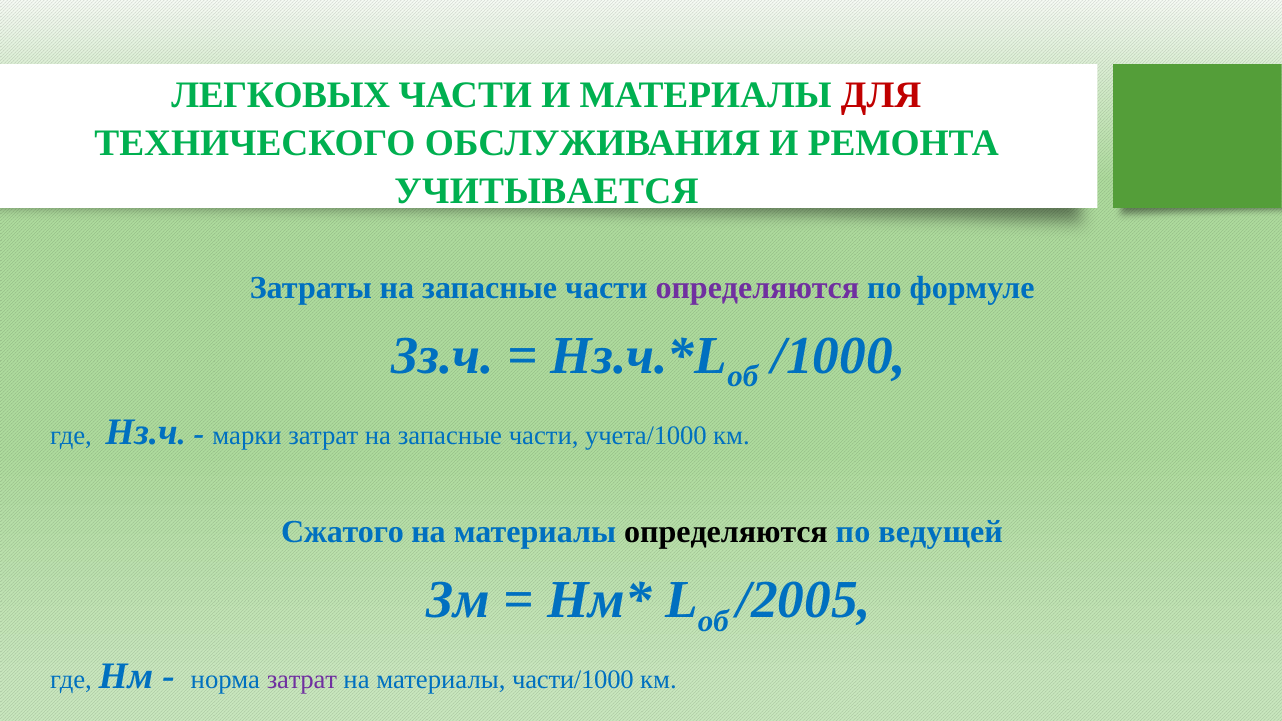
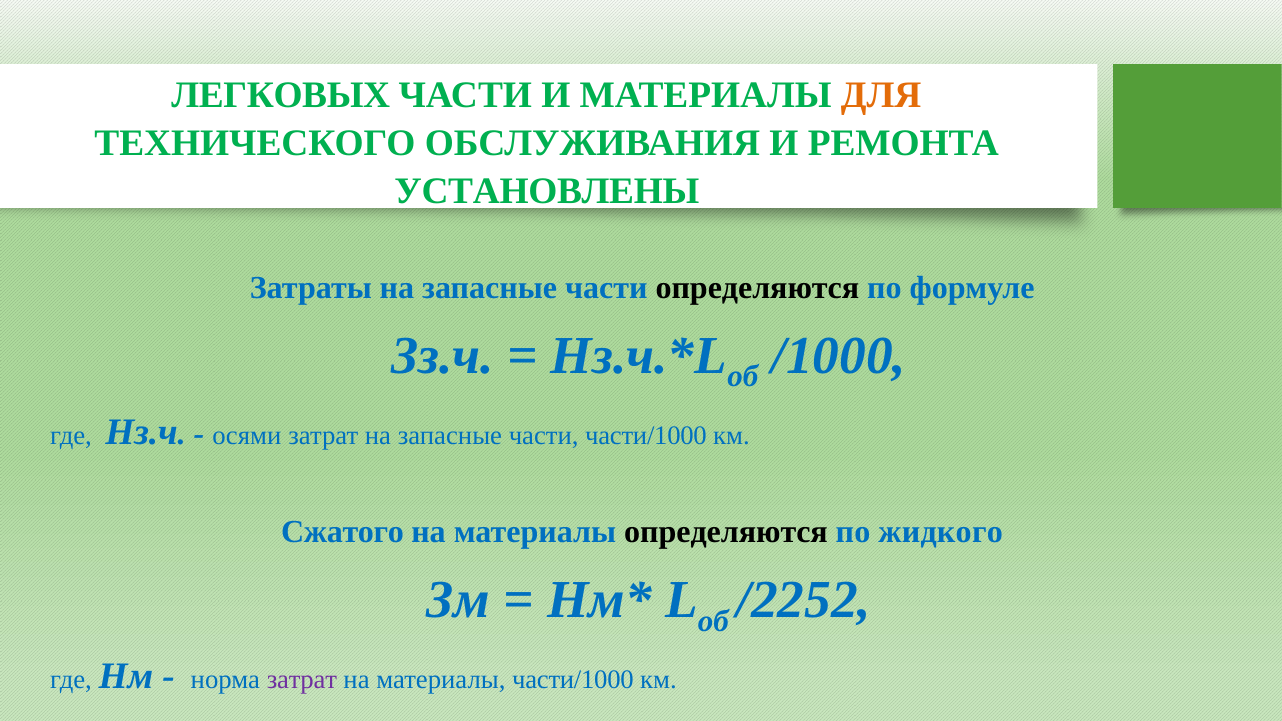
ДЛЯ colour: red -> orange
УЧИТЫВАЕТСЯ: УЧИТЫВАЕТСЯ -> УСТАНОВЛЕНЫ
определяются at (757, 287) colour: purple -> black
марки: марки -> осями
части учета/1000: учета/1000 -> части/1000
ведущей: ведущей -> жидкого
/2005: /2005 -> /2252
